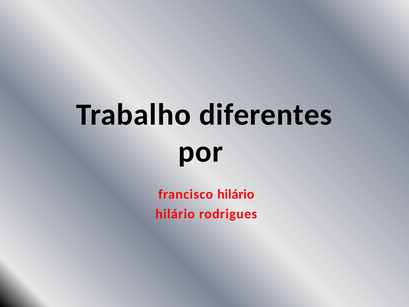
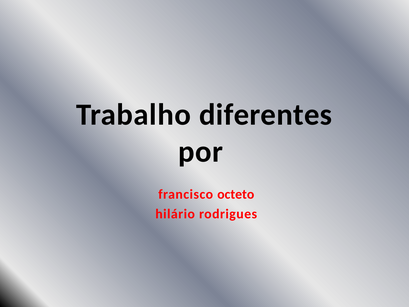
francisco hilário: hilário -> octeto
